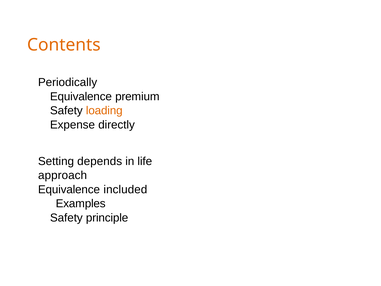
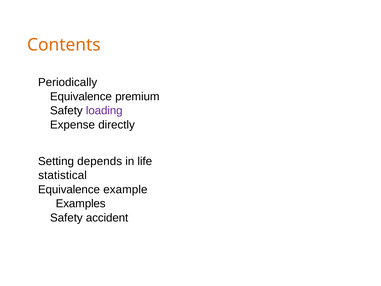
loading colour: orange -> purple
approach: approach -> statistical
included: included -> example
principle: principle -> accident
